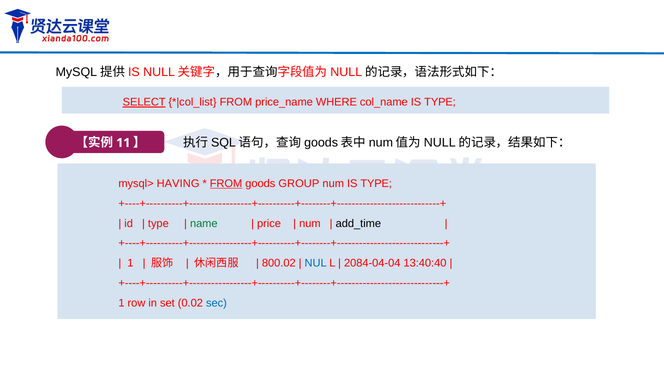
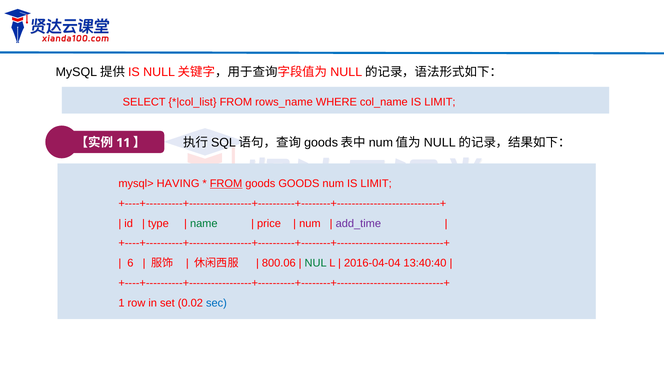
SELECT underline: present -> none
price_name: price_name -> rows_name
col_name IS TYPE: TYPE -> LIMIT
goods GROUP: GROUP -> GOODS
num IS TYPE: TYPE -> LIMIT
add_time colour: black -> purple
1 at (130, 263): 1 -> 6
800.02: 800.02 -> 800.06
NUL colour: blue -> green
2084-04-04: 2084-04-04 -> 2016-04-04
